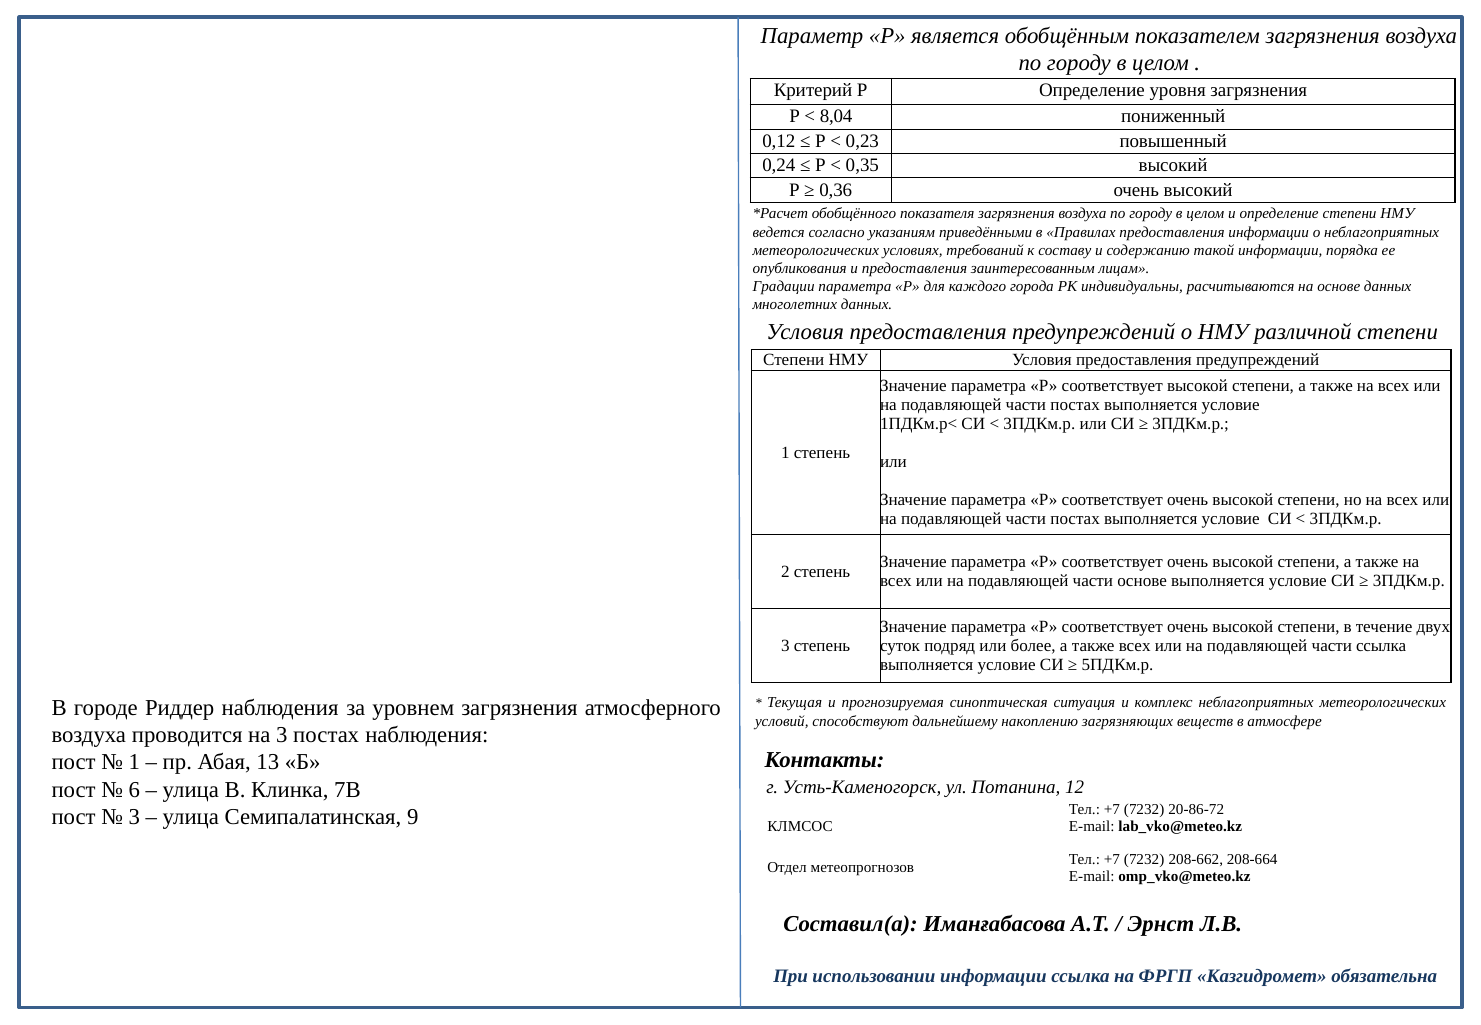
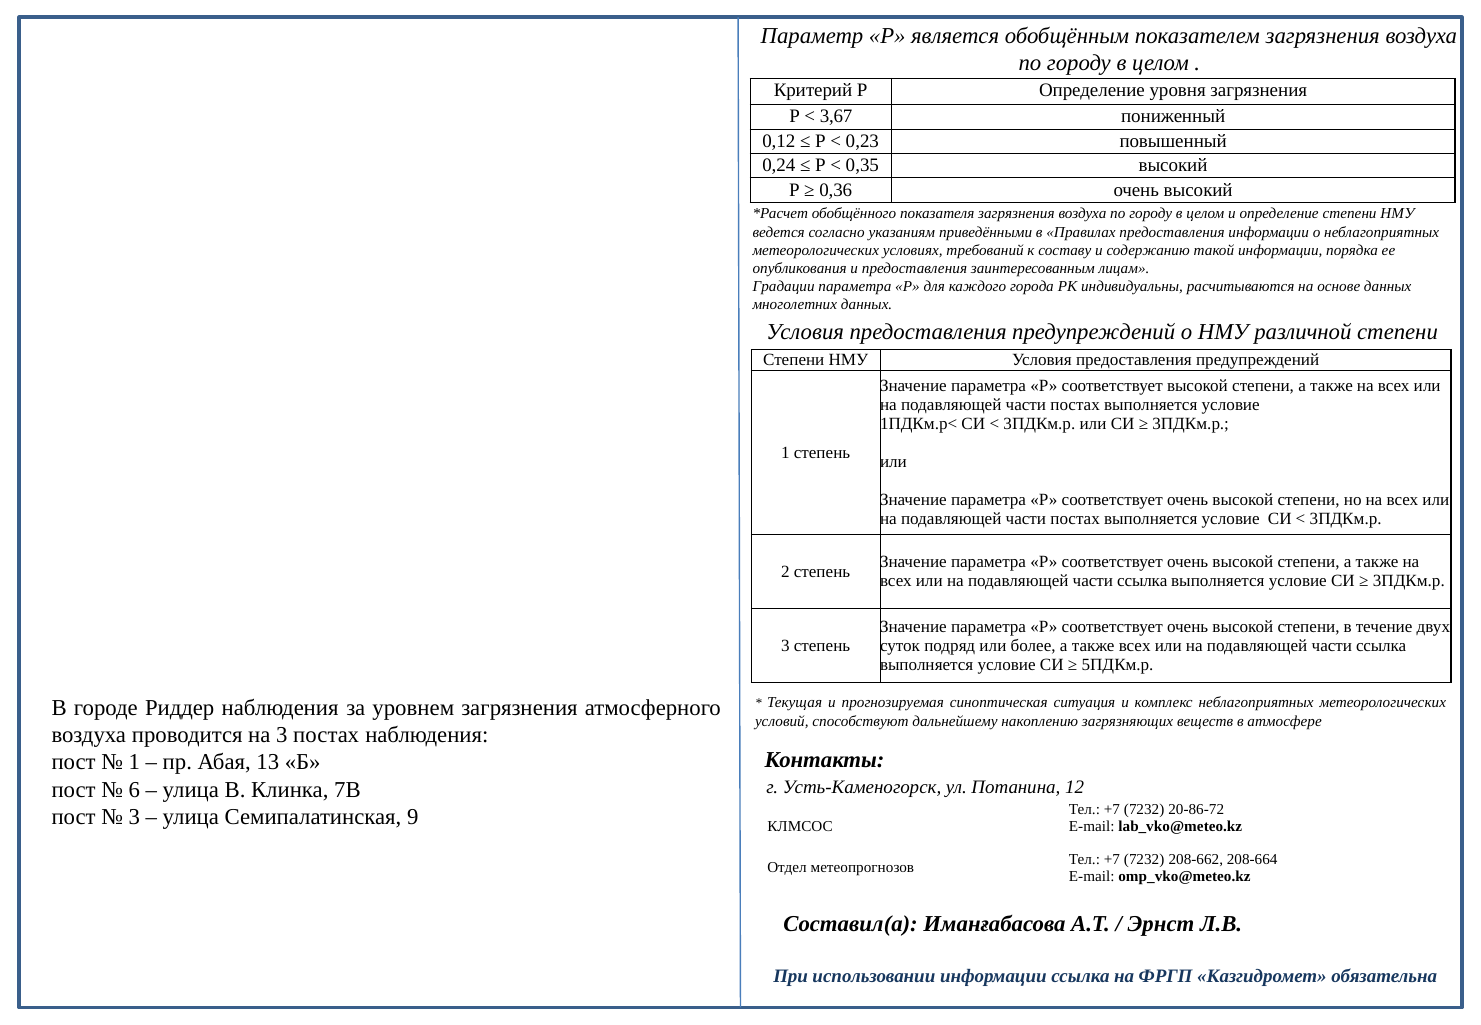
8,04: 8,04 -> 3,67
основе at (1142, 581): основе -> ссылка
